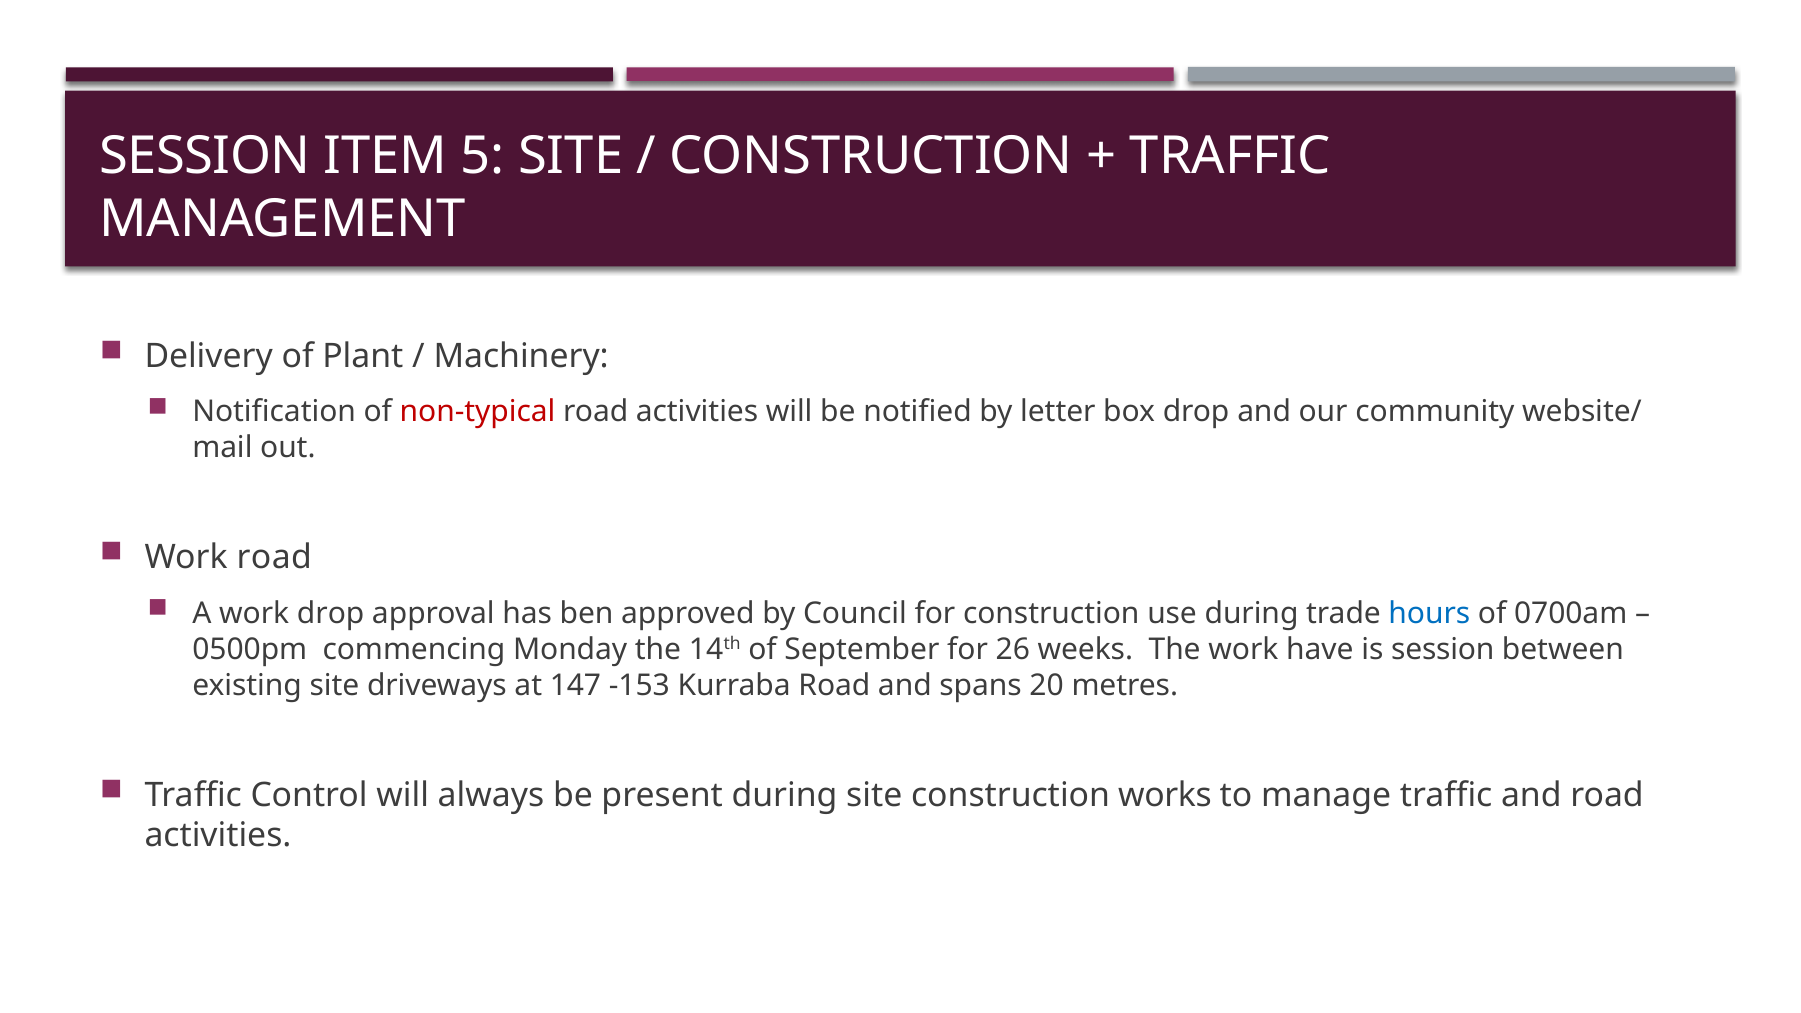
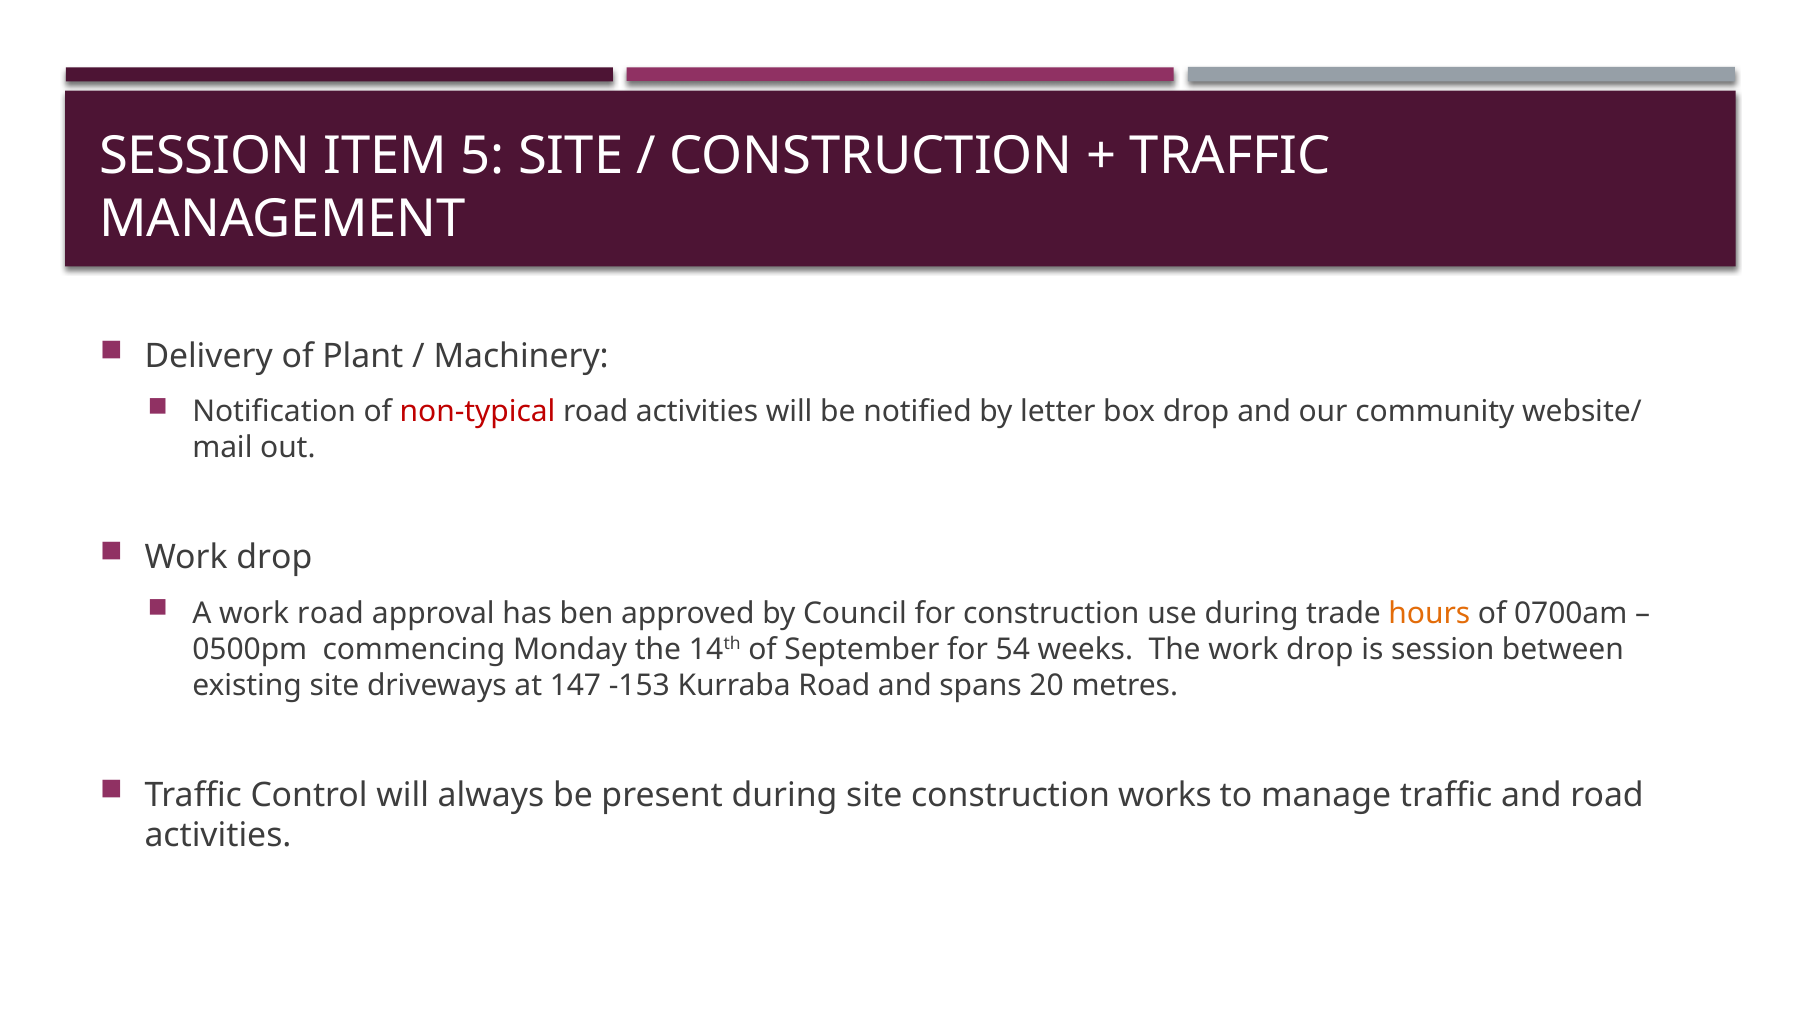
road at (274, 558): road -> drop
work drop: drop -> road
hours colour: blue -> orange
26: 26 -> 54
The work have: have -> drop
